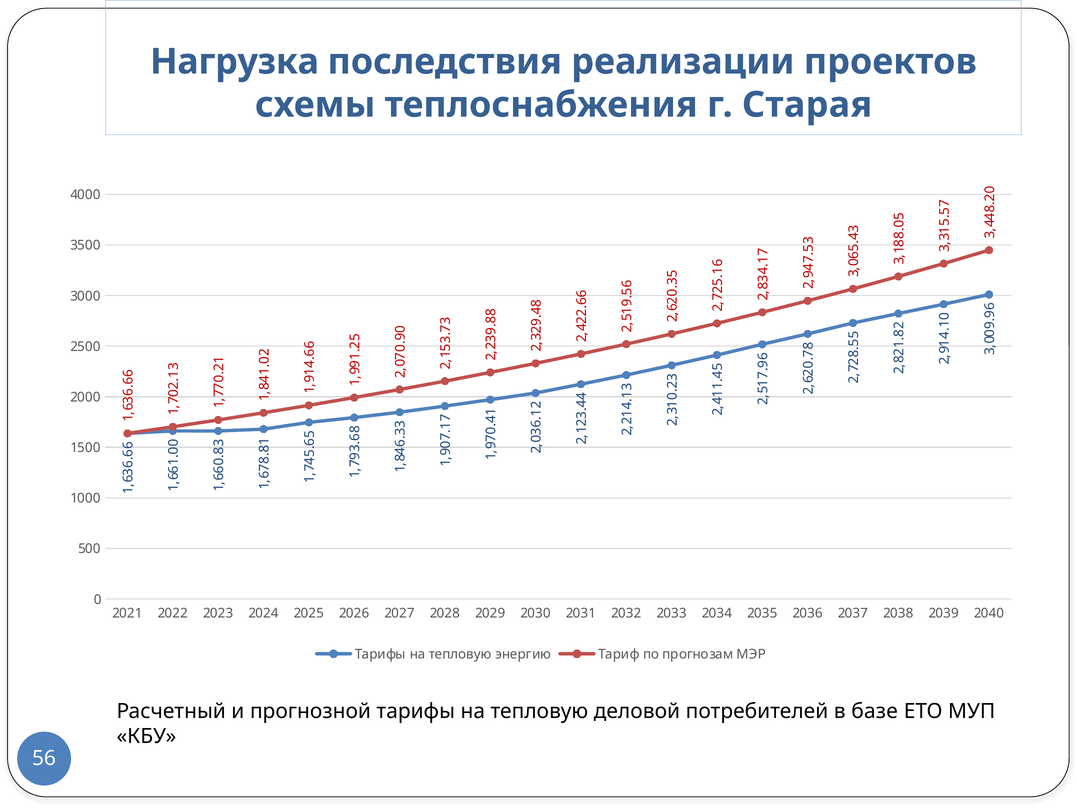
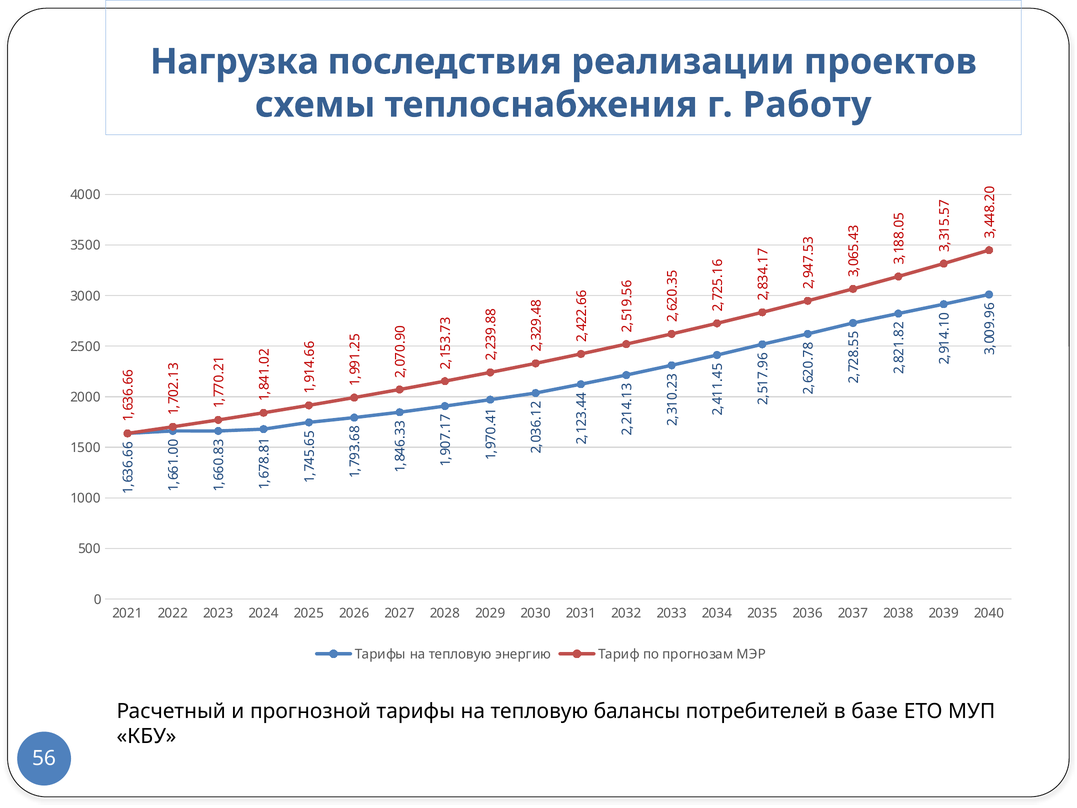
Старая: Старая -> Работу
деловой: деловой -> балансы
